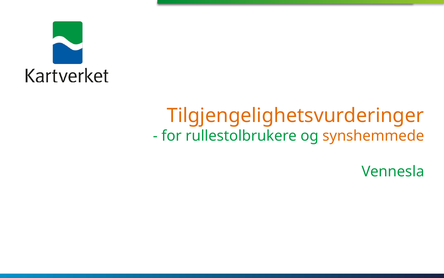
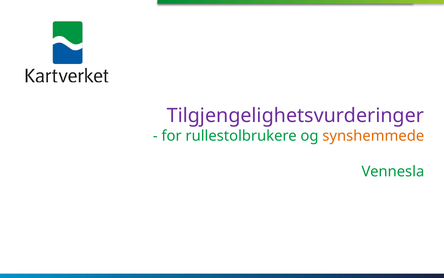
Tilgjengelighetsvurderinger colour: orange -> purple
